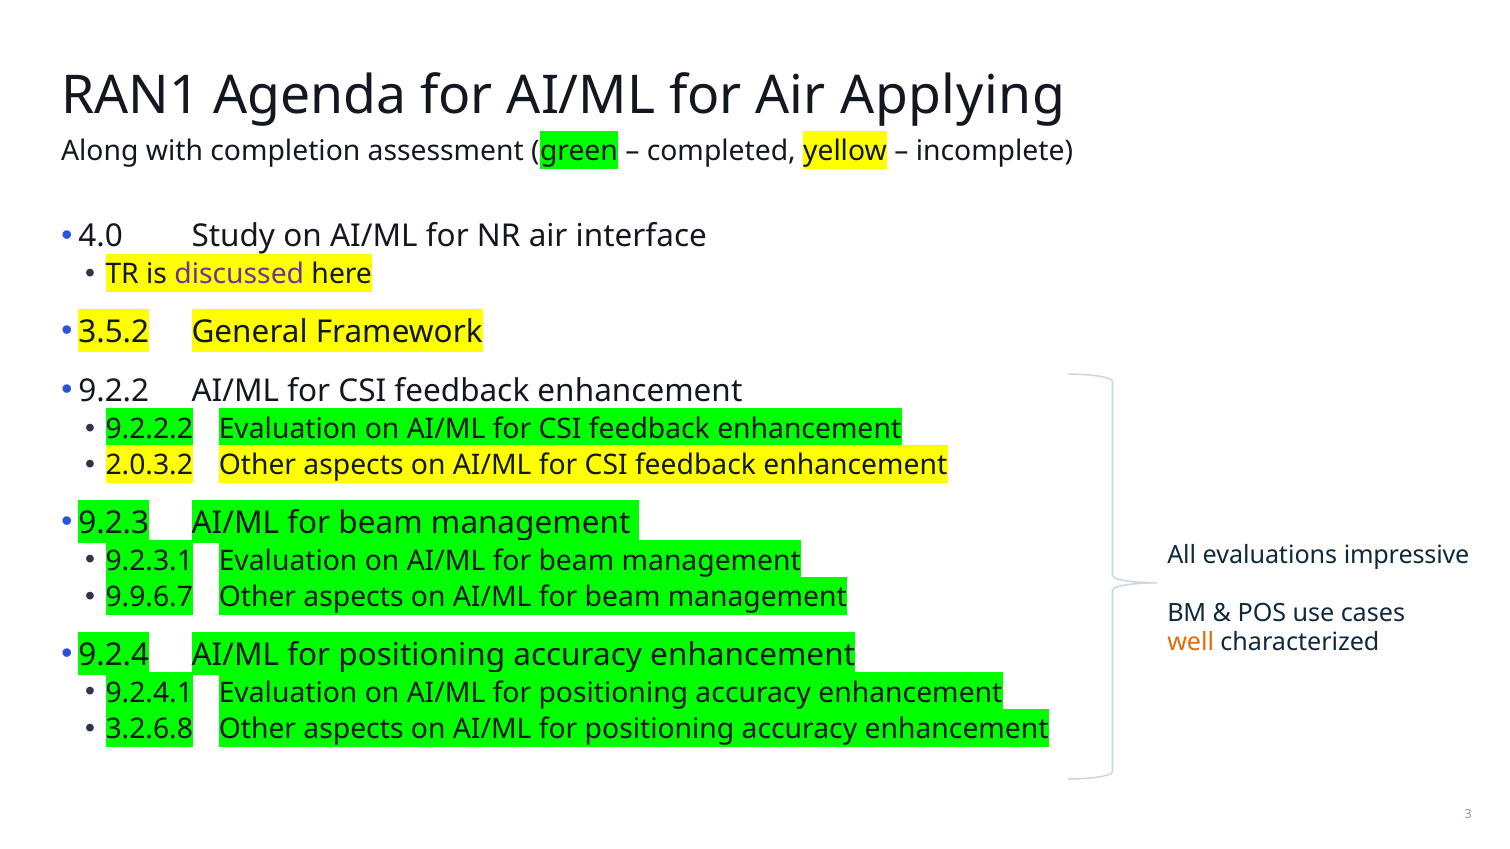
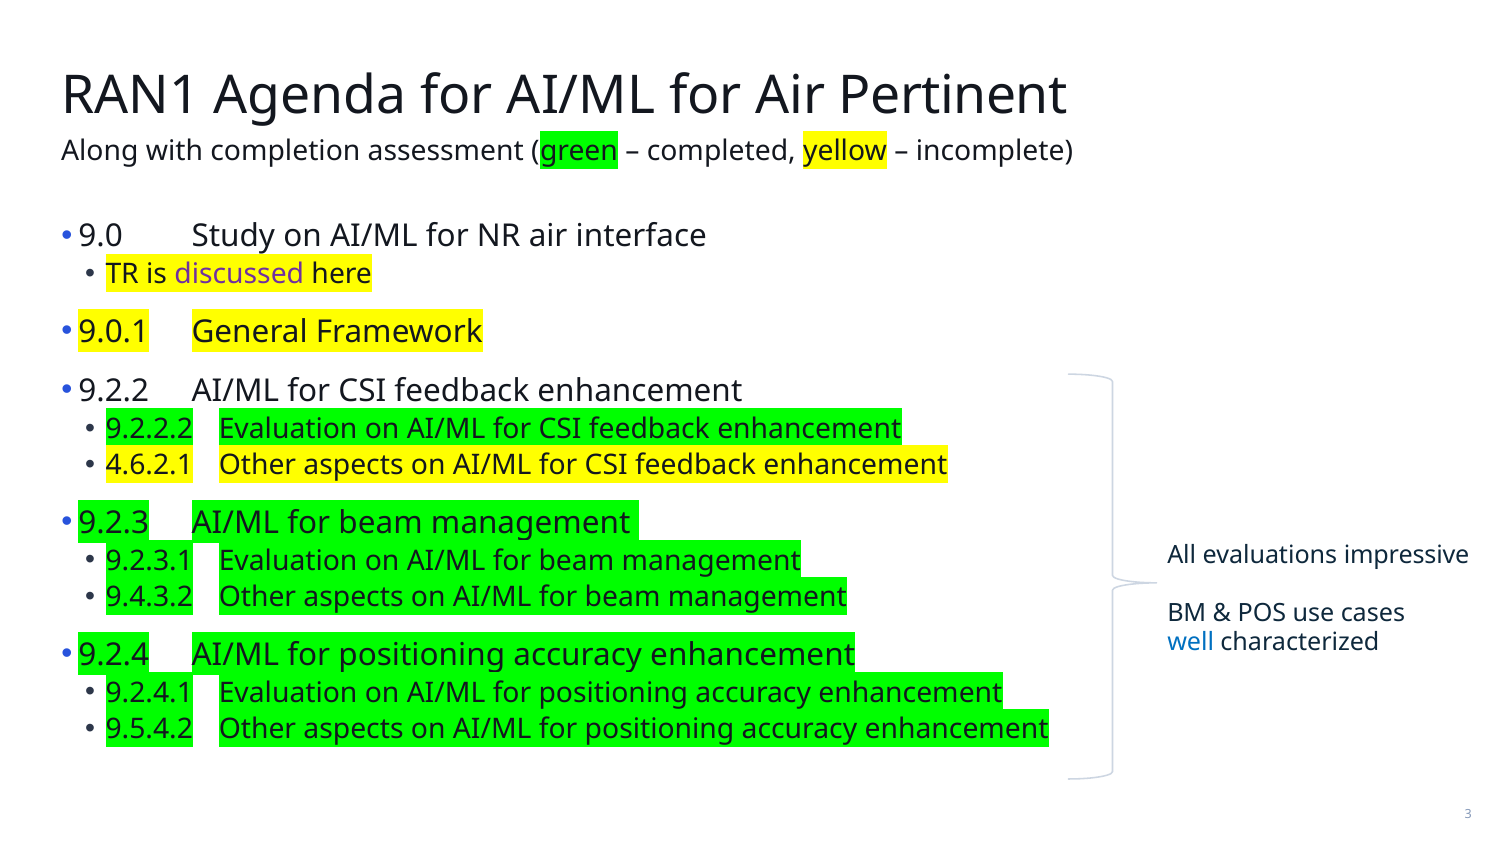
Applying: Applying -> Pertinent
4.0: 4.0 -> 9.0
3.5.2: 3.5.2 -> 9.0.1
2.0.3.2: 2.0.3.2 -> 4.6.2.1
9.9.6.7: 9.9.6.7 -> 9.4.3.2
well colour: orange -> blue
3.2.6.8: 3.2.6.8 -> 9.5.4.2
